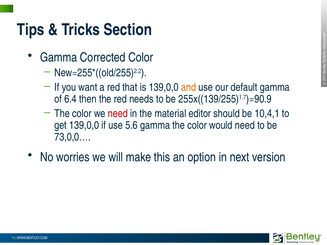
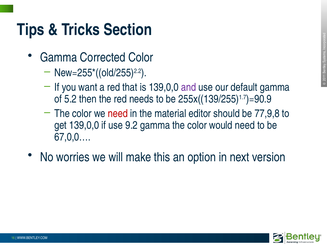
and colour: orange -> purple
6.4: 6.4 -> 5.2
10,4,1: 10,4,1 -> 77,9,8
5.6: 5.6 -> 9.2
73,0,0…: 73,0,0… -> 67,0,0…
